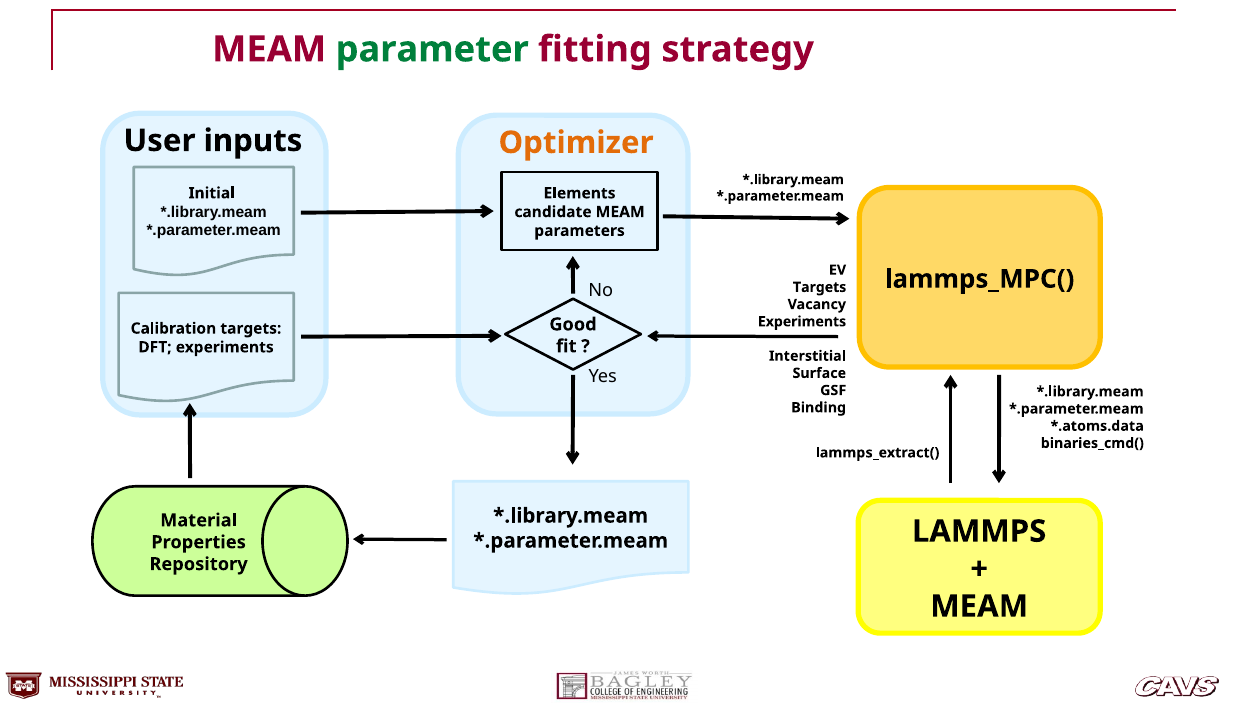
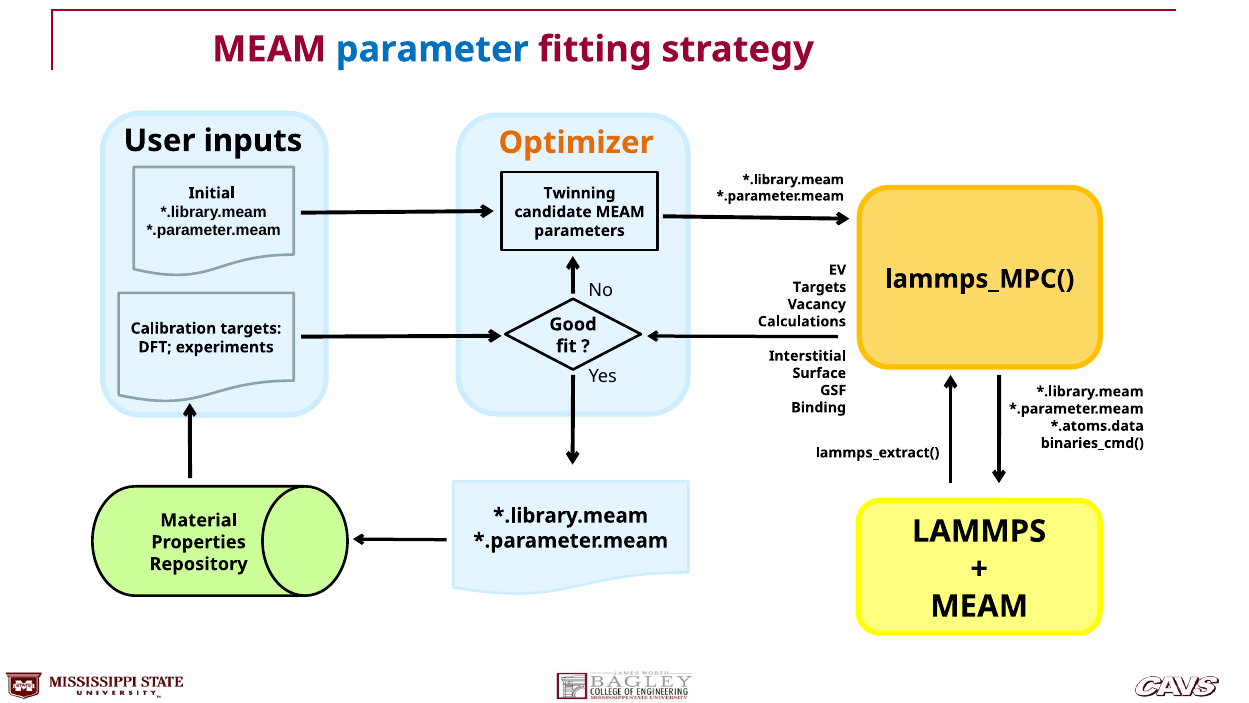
parameter colour: green -> blue
Elements: Elements -> Twinning
Experiments at (802, 321): Experiments -> Calculations
